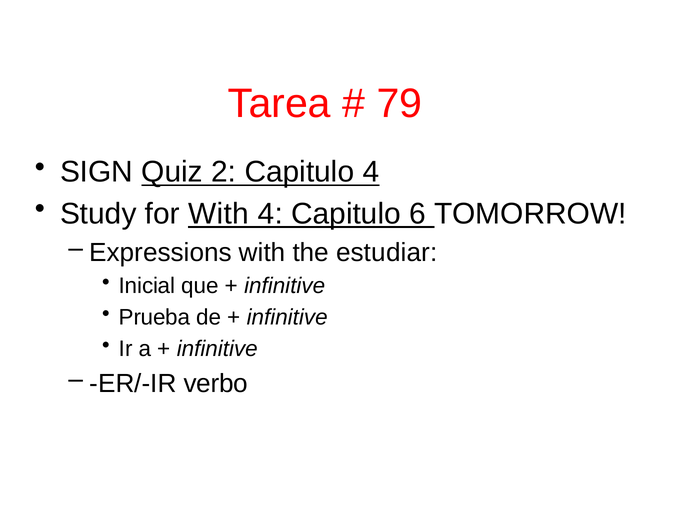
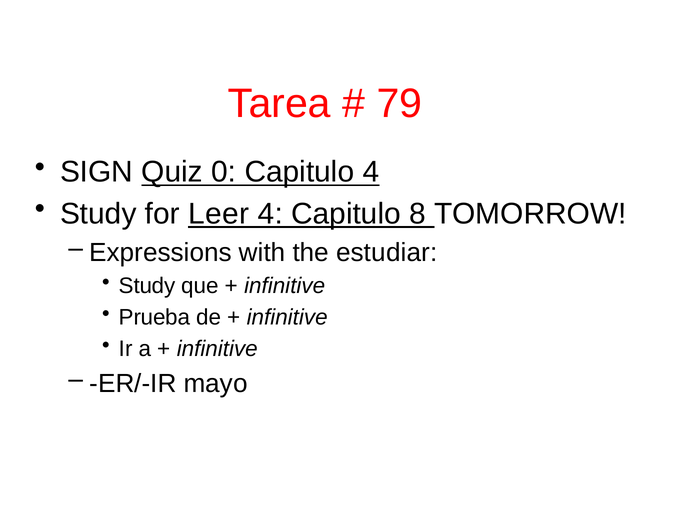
2: 2 -> 0
for With: With -> Leer
6: 6 -> 8
Inicial at (147, 286): Inicial -> Study
verbo: verbo -> mayo
